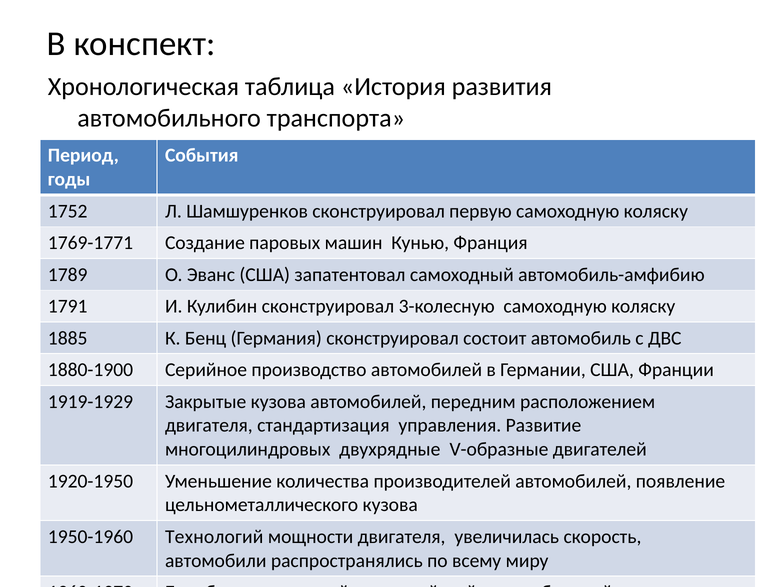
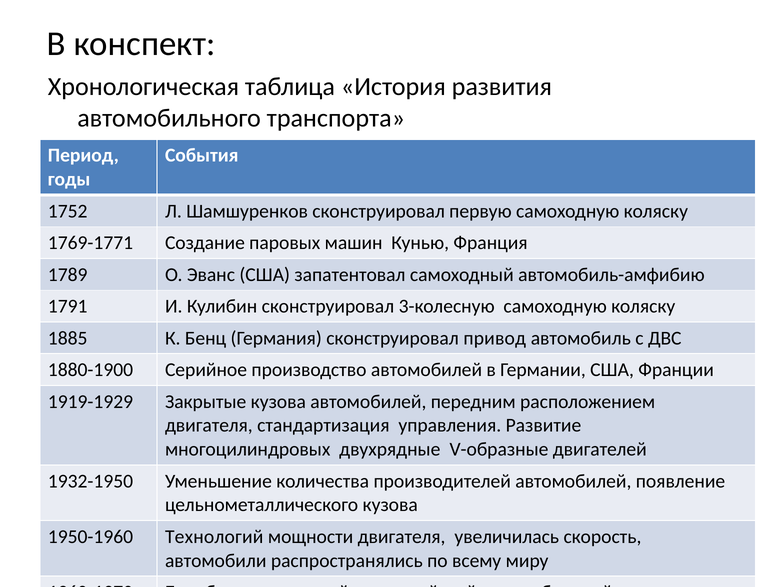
сконструировал состоит: состоит -> привод
1920-1950: 1920-1950 -> 1932-1950
